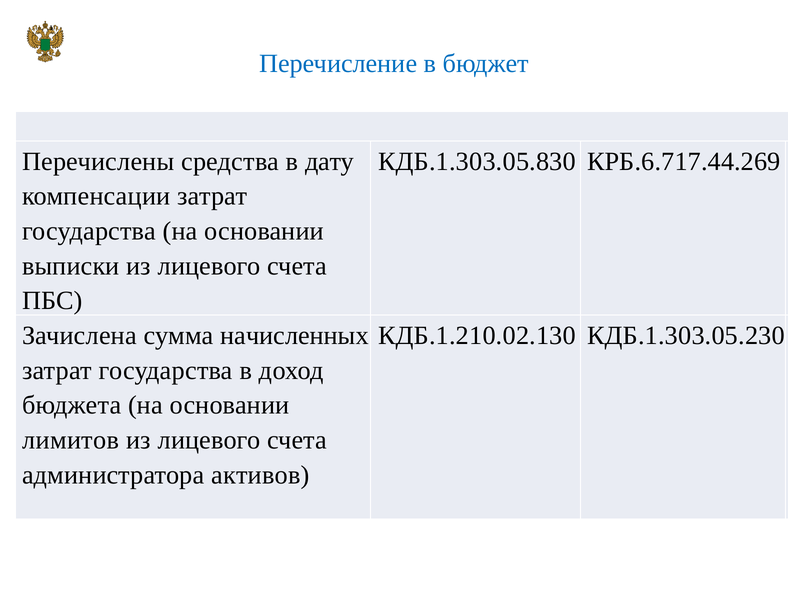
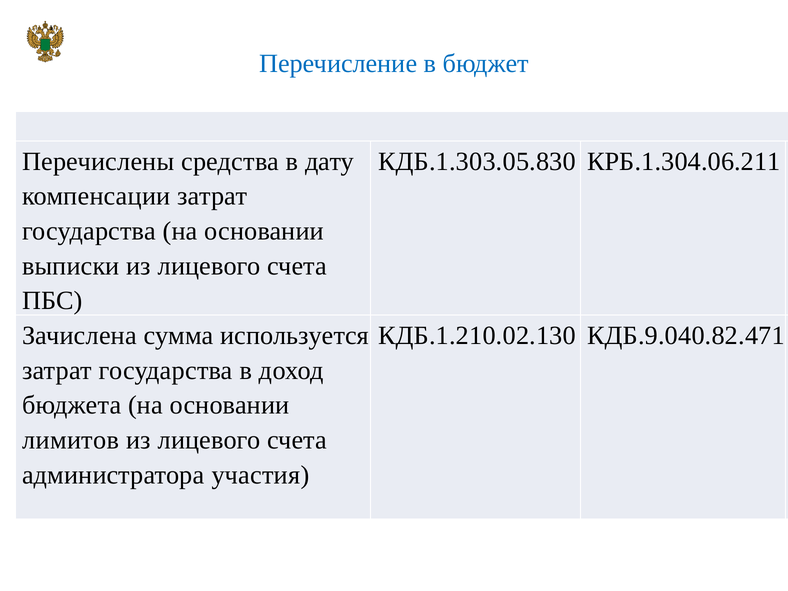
КРБ.6.717.44.269: КРБ.6.717.44.269 -> КРБ.1.304.06.211
начисленных: начисленных -> используется
КДБ.1.303.05.230: КДБ.1.303.05.230 -> КДБ.9.040.82.471
активов: активов -> участия
